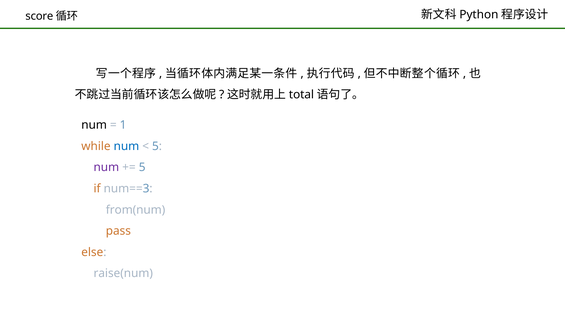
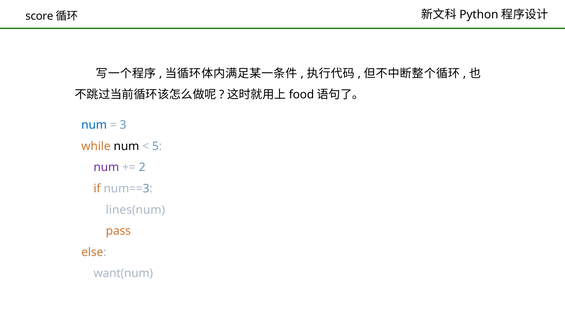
total: total -> food
num at (94, 125) colour: black -> blue
1: 1 -> 3
num at (126, 146) colour: blue -> black
5 at (142, 167): 5 -> 2
from(num: from(num -> lines(num
raise(num: raise(num -> want(num
